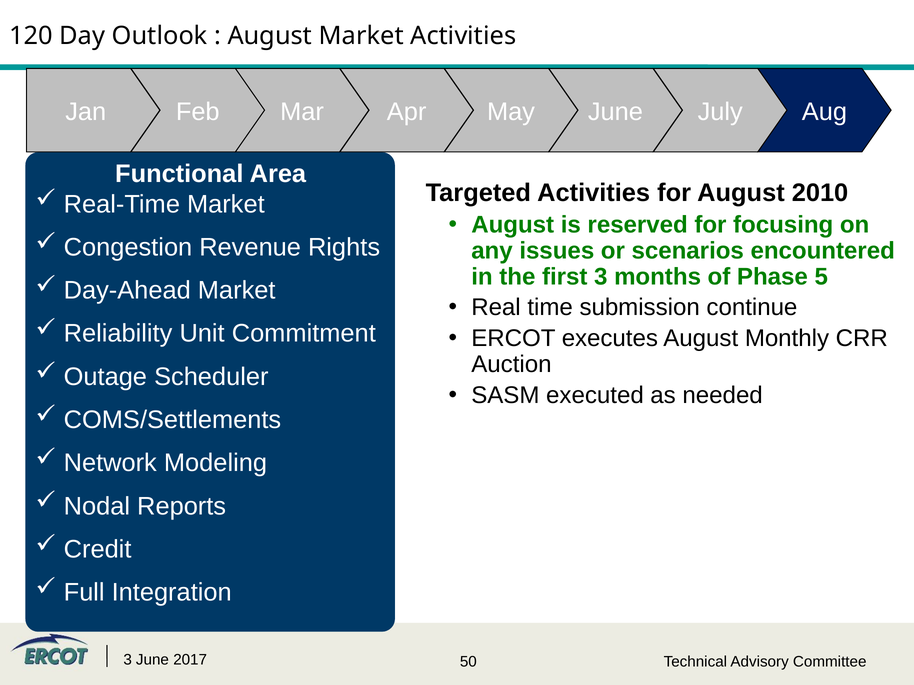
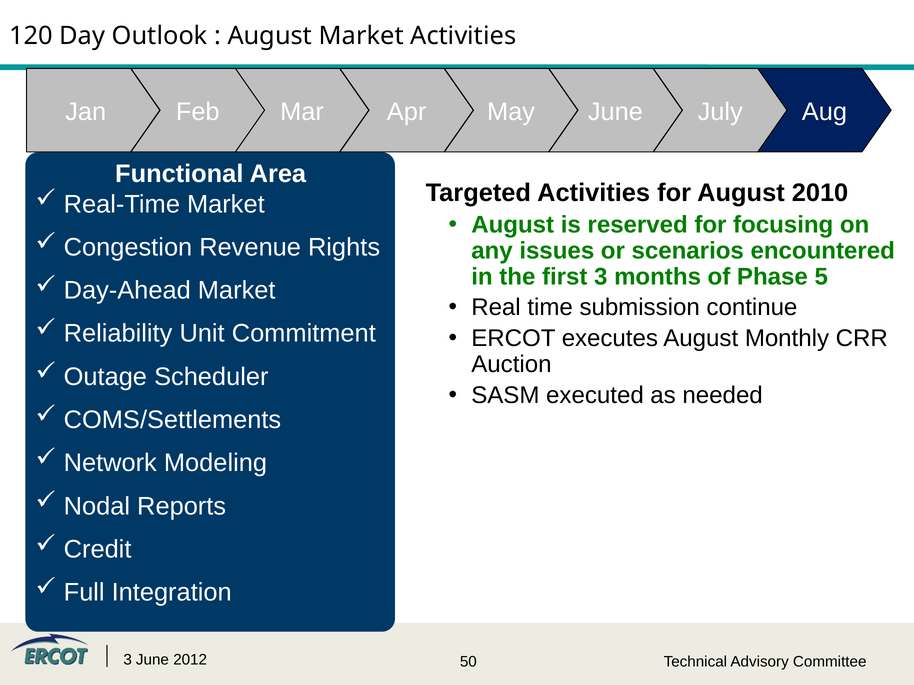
2017: 2017 -> 2012
